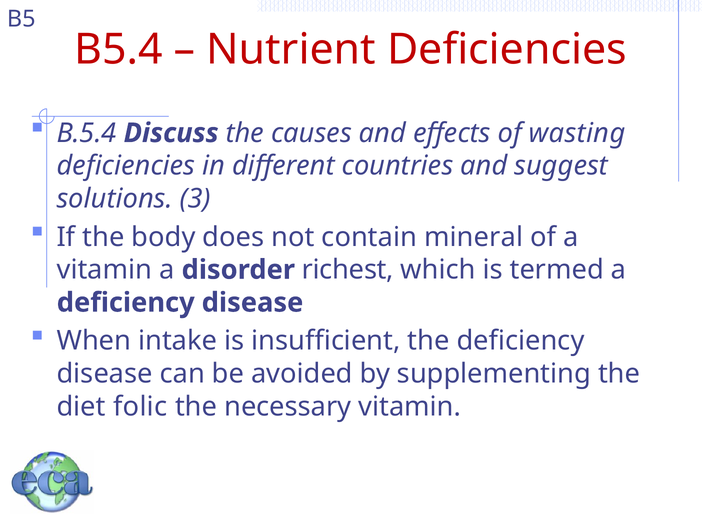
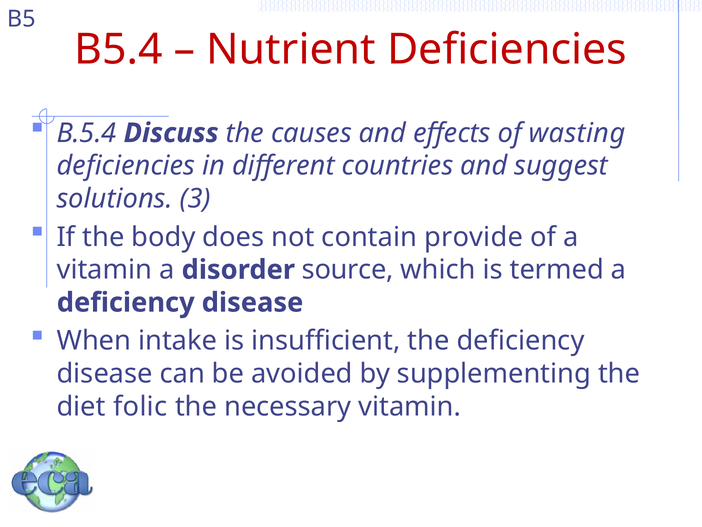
mineral: mineral -> provide
richest: richest -> source
